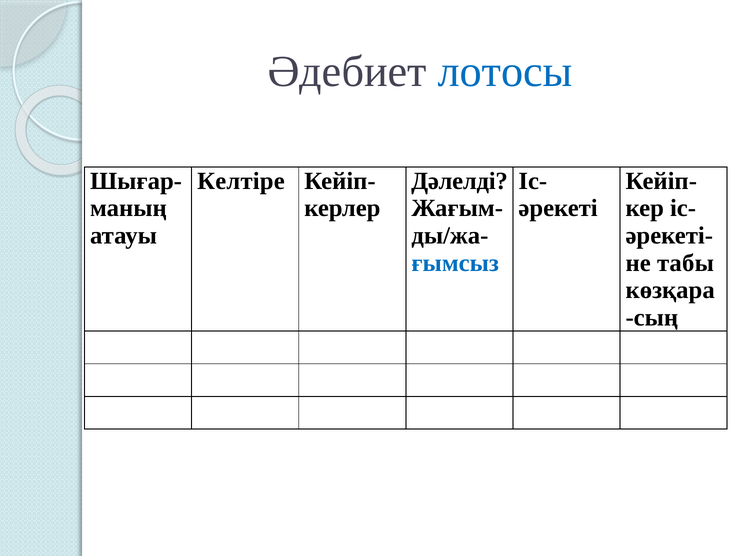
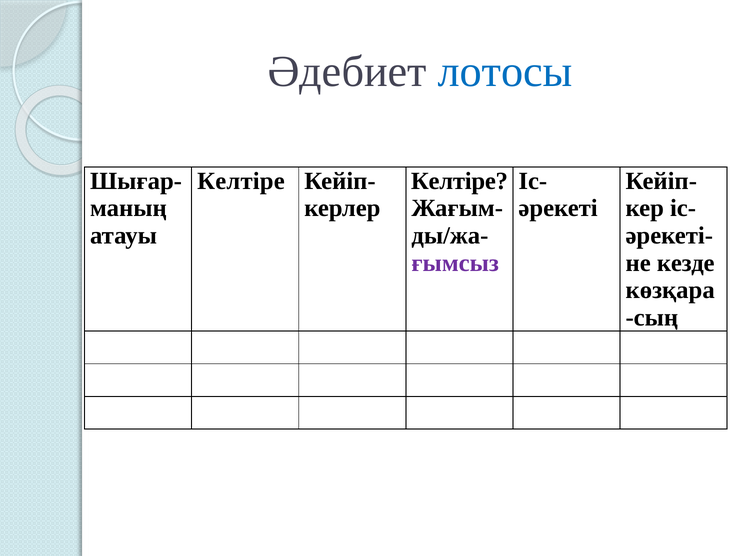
Дәлелді at (459, 181): Дәлелді -> Келтіре
ғымсыз colour: blue -> purple
табы: табы -> кезде
